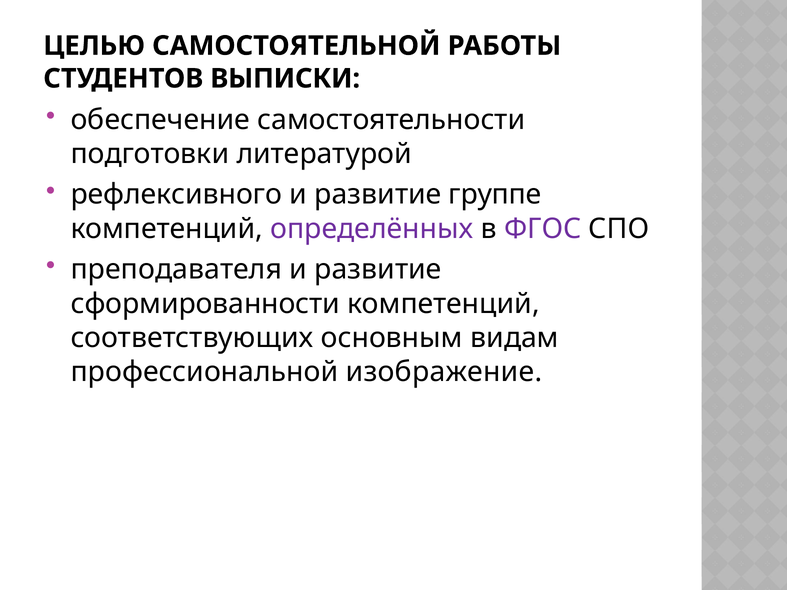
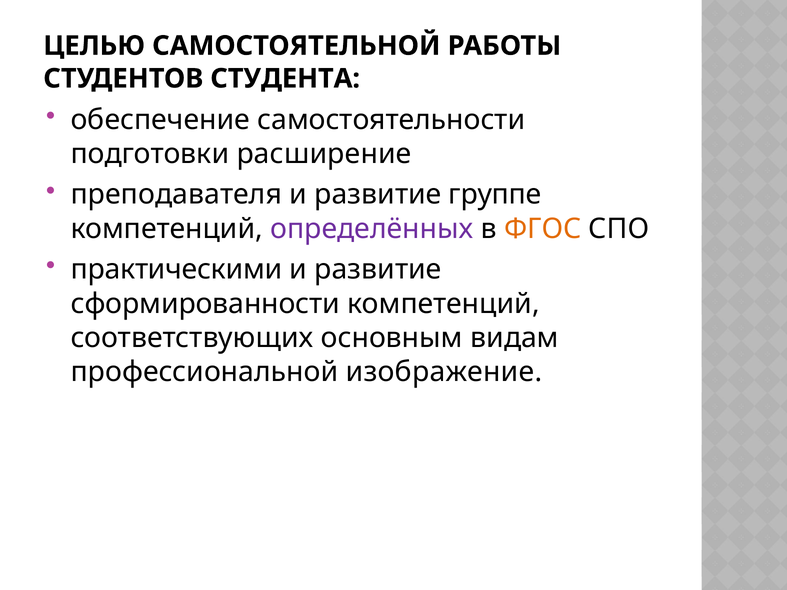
ВЫПИСКИ: ВЫПИСКИ -> СТУДЕНТА
литературой: литературой -> расширение
рефлексивного: рефлексивного -> преподавателя
ФГОС colour: purple -> orange
преподавателя: преподавателя -> практическими
